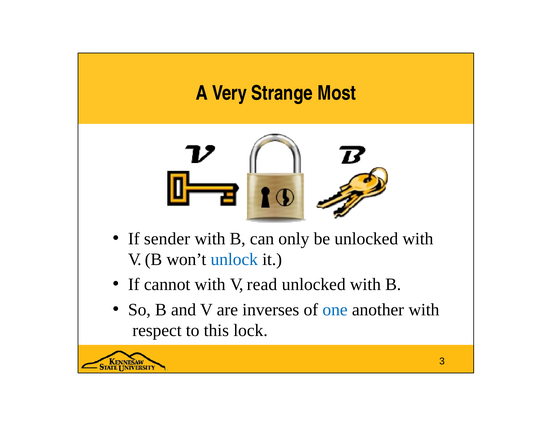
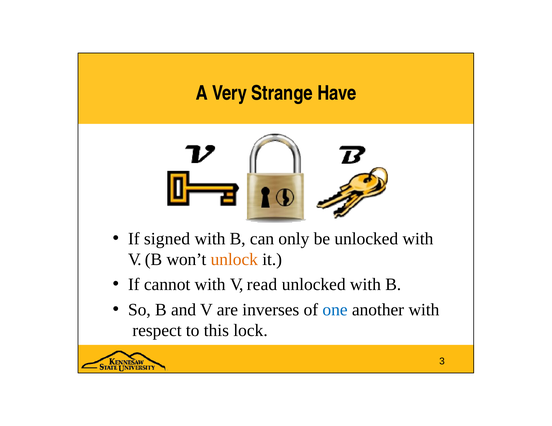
Most: Most -> Have
sender: sender -> signed
unlock colour: blue -> orange
